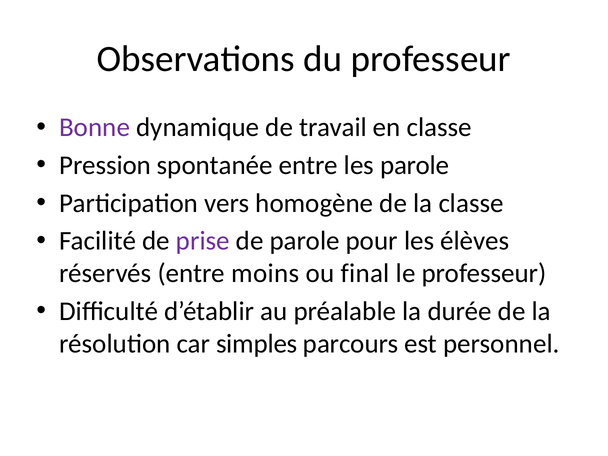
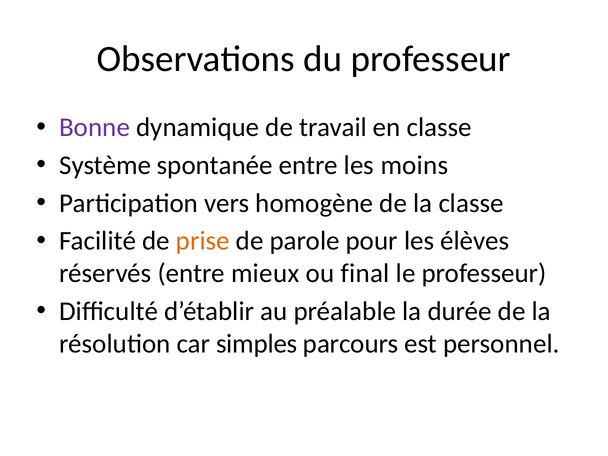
Pression: Pression -> Système
les parole: parole -> moins
prise colour: purple -> orange
moins: moins -> mieux
